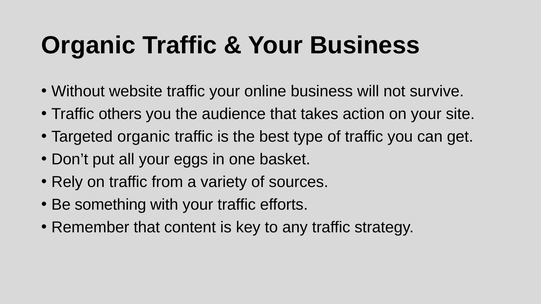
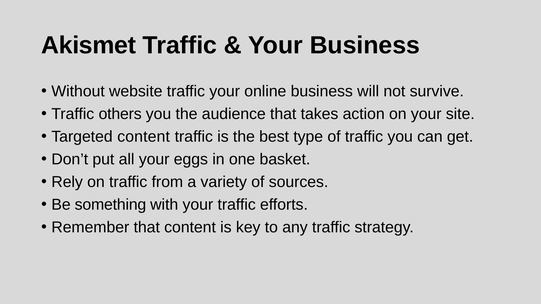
Organic at (88, 45): Organic -> Akismet
Targeted organic: organic -> content
